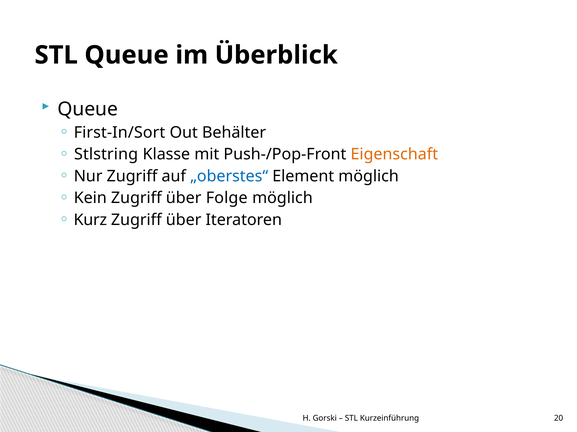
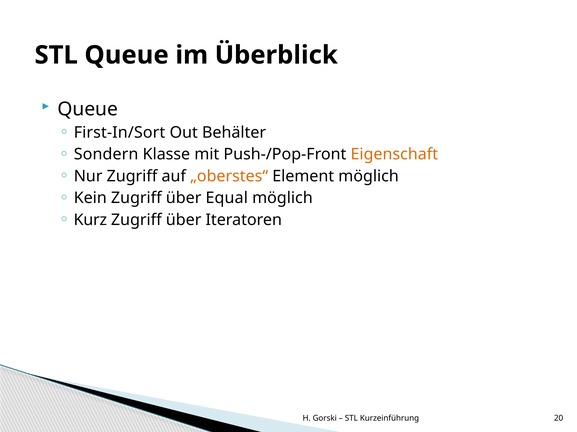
Stlstring: Stlstring -> Sondern
„oberstes“ colour: blue -> orange
Folge: Folge -> Equal
